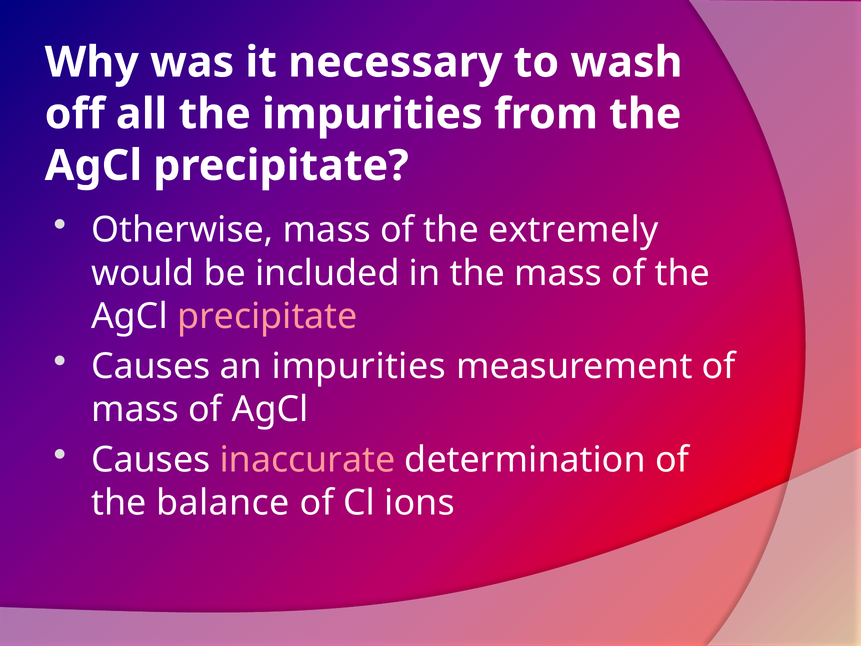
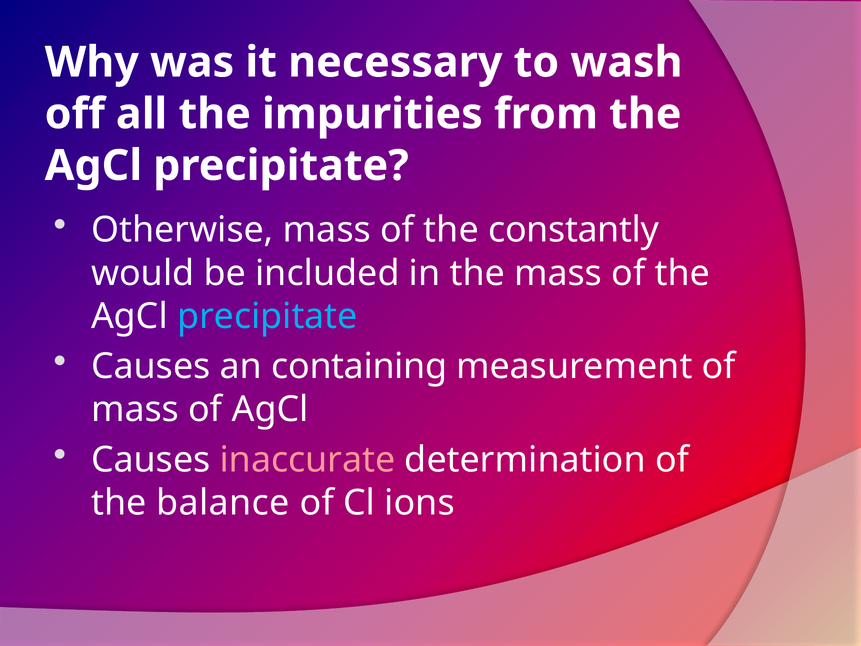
extremely: extremely -> constantly
precipitate at (267, 316) colour: pink -> light blue
an impurities: impurities -> containing
